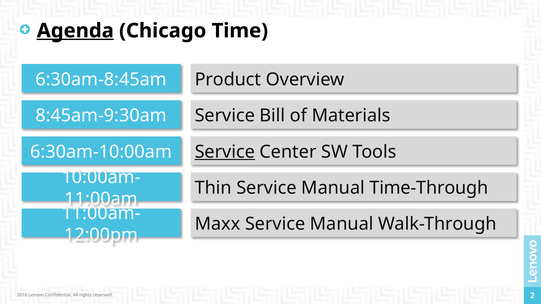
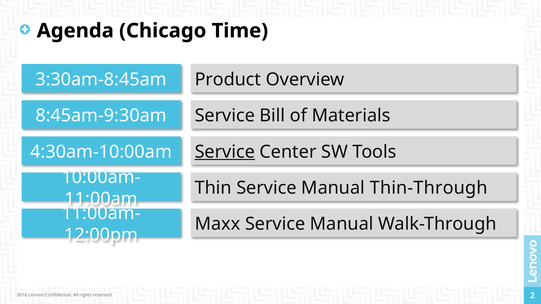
Agenda underline: present -> none
6:30am-8:45am: 6:30am-8:45am -> 3:30am-8:45am
6:30am-10:00am: 6:30am-10:00am -> 4:30am-10:00am
Time-Through: Time-Through -> Thin-Through
